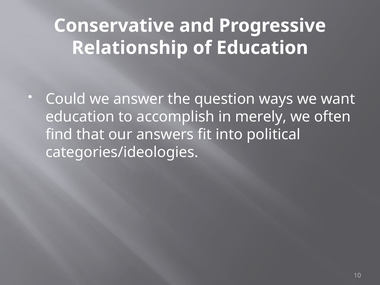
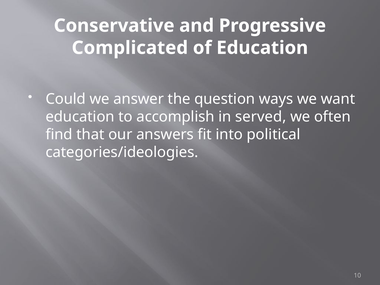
Relationship: Relationship -> Complicated
merely: merely -> served
